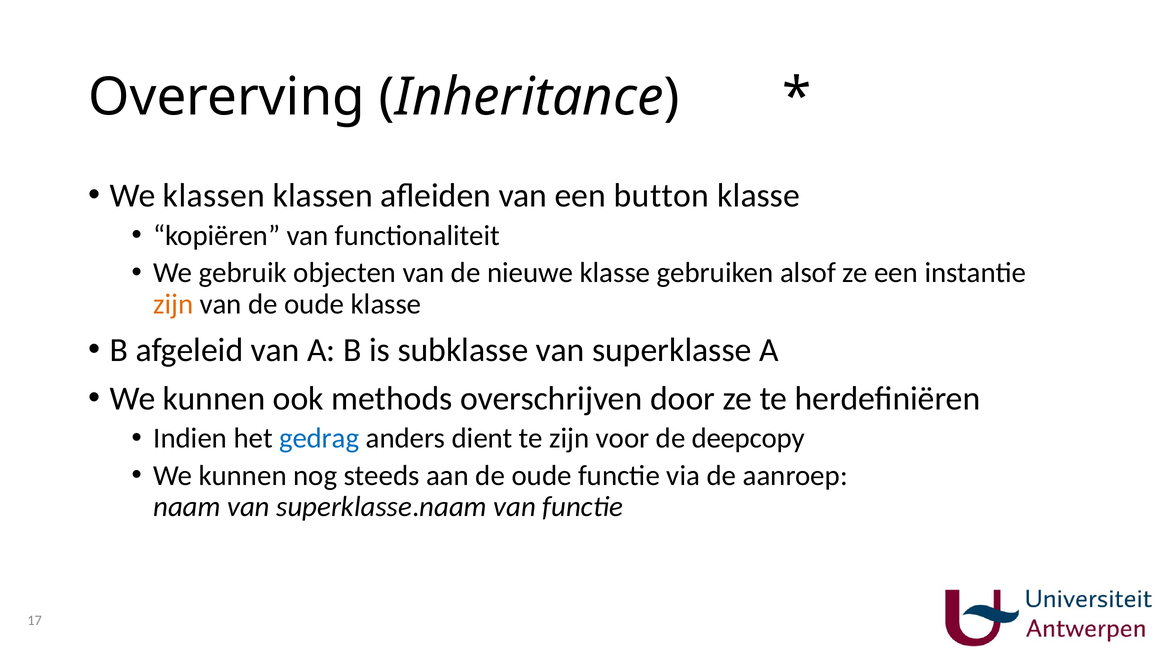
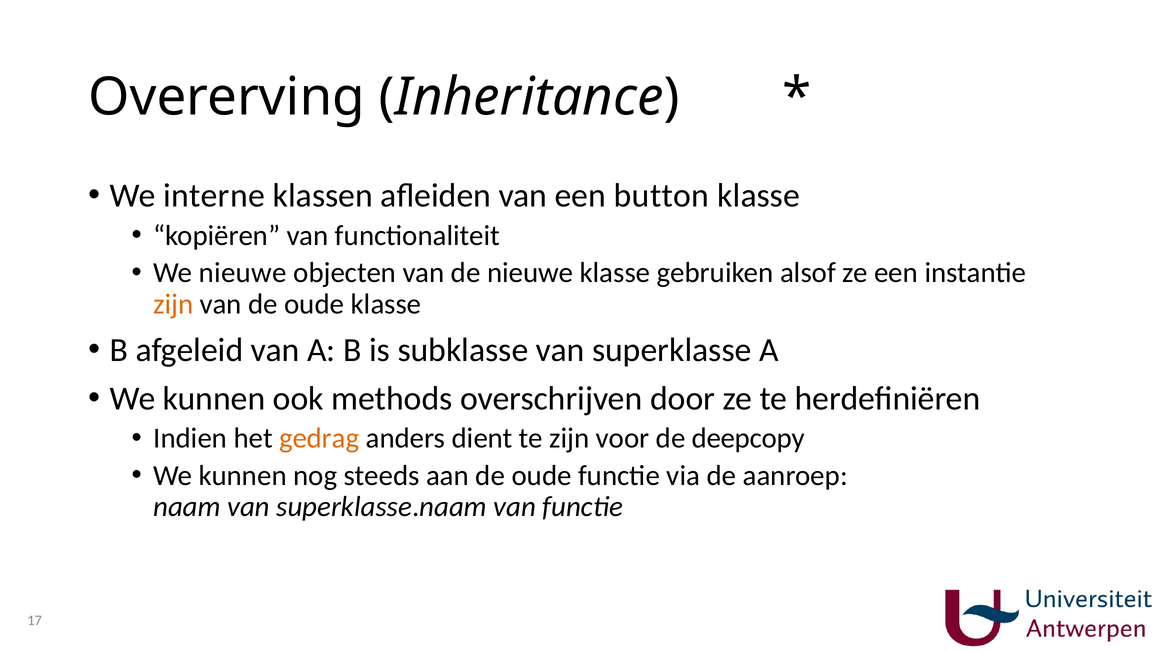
We klassen: klassen -> interne
We gebruik: gebruik -> nieuwe
gedrag colour: blue -> orange
